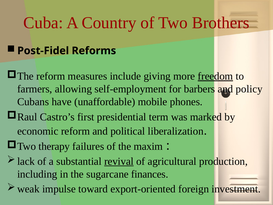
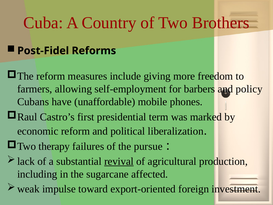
freedom underline: present -> none
maxim: maxim -> pursue
finances: finances -> affected
